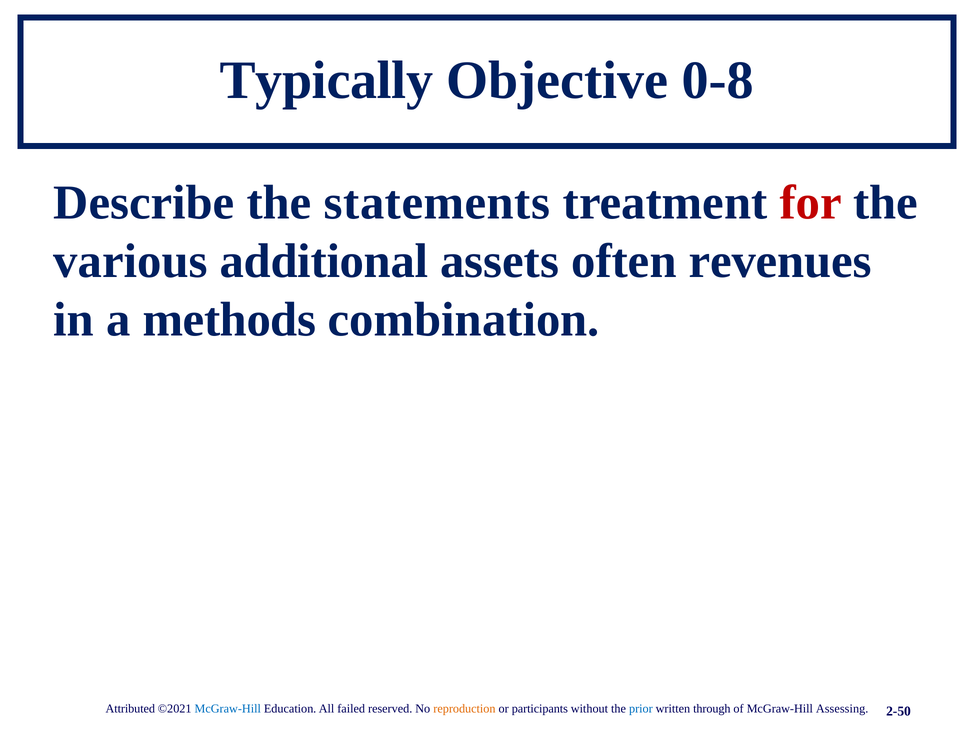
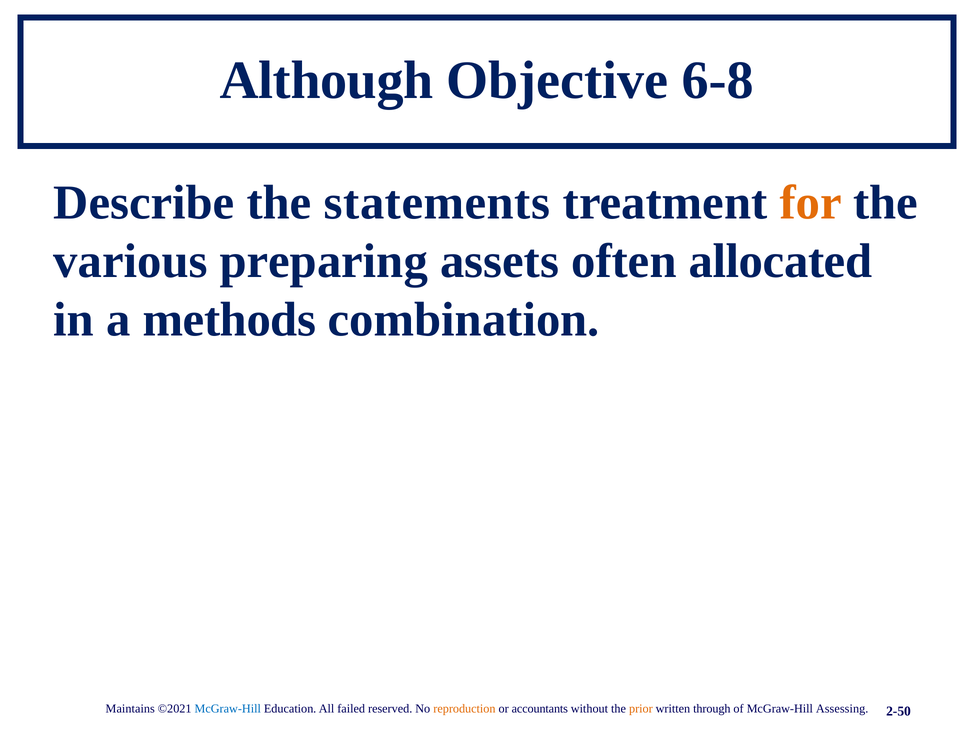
Typically: Typically -> Although
0-8: 0-8 -> 6-8
for colour: red -> orange
additional: additional -> preparing
revenues: revenues -> allocated
Attributed: Attributed -> Maintains
participants: participants -> accountants
prior colour: blue -> orange
